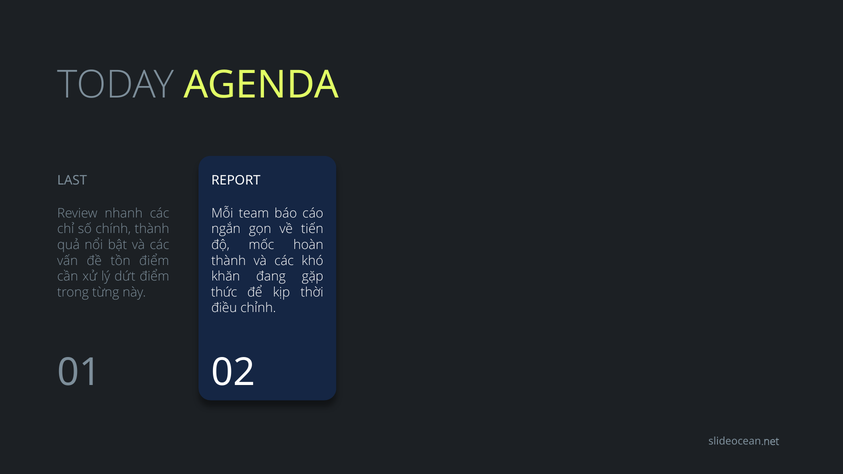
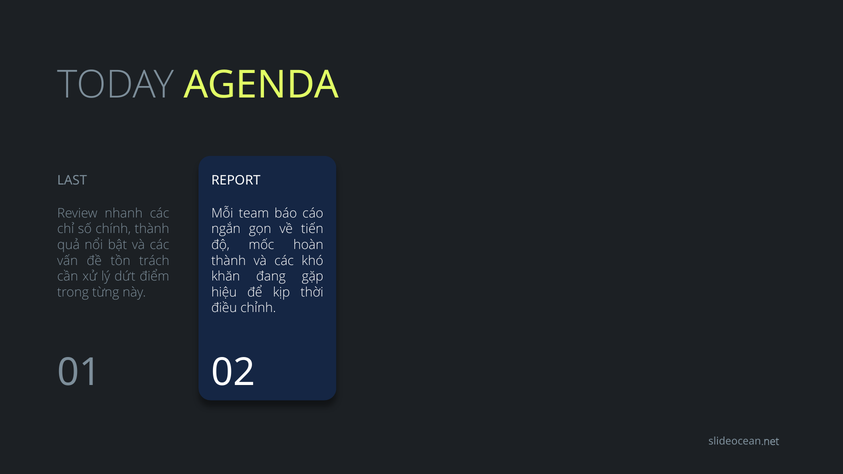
tồn điểm: điểm -> trách
thức at (224, 292): thức -> hiệu
